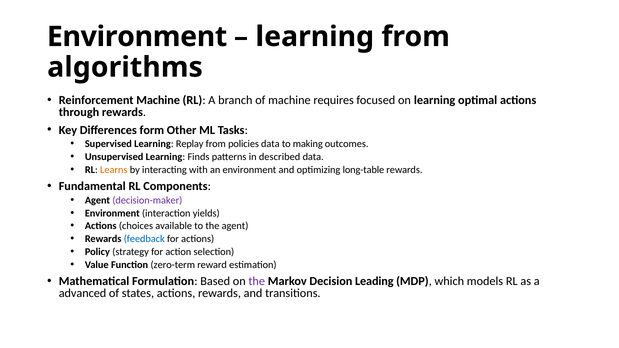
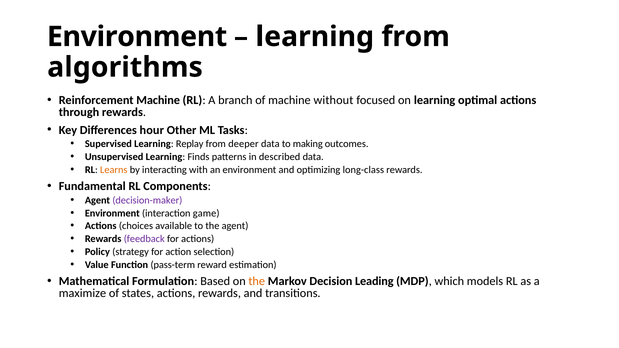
requires: requires -> without
form: form -> hour
policies: policies -> deeper
long-table: long-table -> long-class
yields: yields -> game
feedback colour: blue -> purple
zero-term: zero-term -> pass-term
the at (257, 282) colour: purple -> orange
advanced: advanced -> maximize
